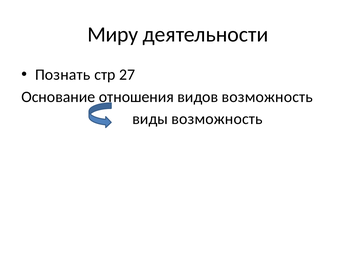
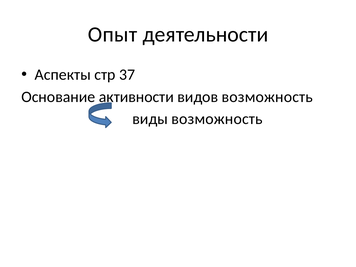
Миру: Миру -> Опыт
Познать: Познать -> Аспекты
27: 27 -> 37
отношения: отношения -> активности
